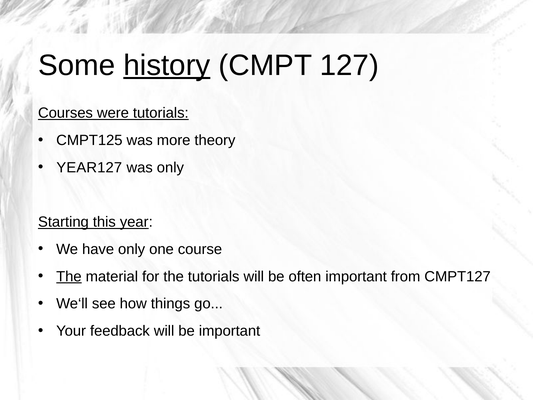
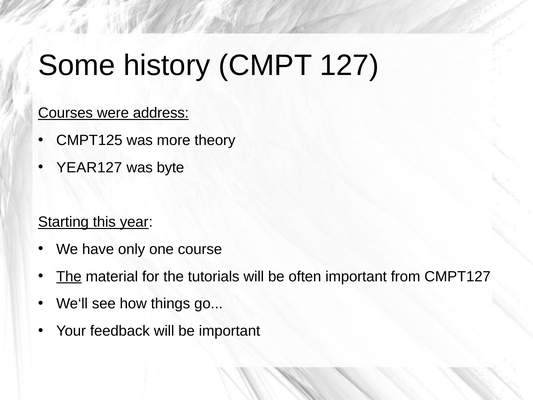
history underline: present -> none
were tutorials: tutorials -> address
was only: only -> byte
